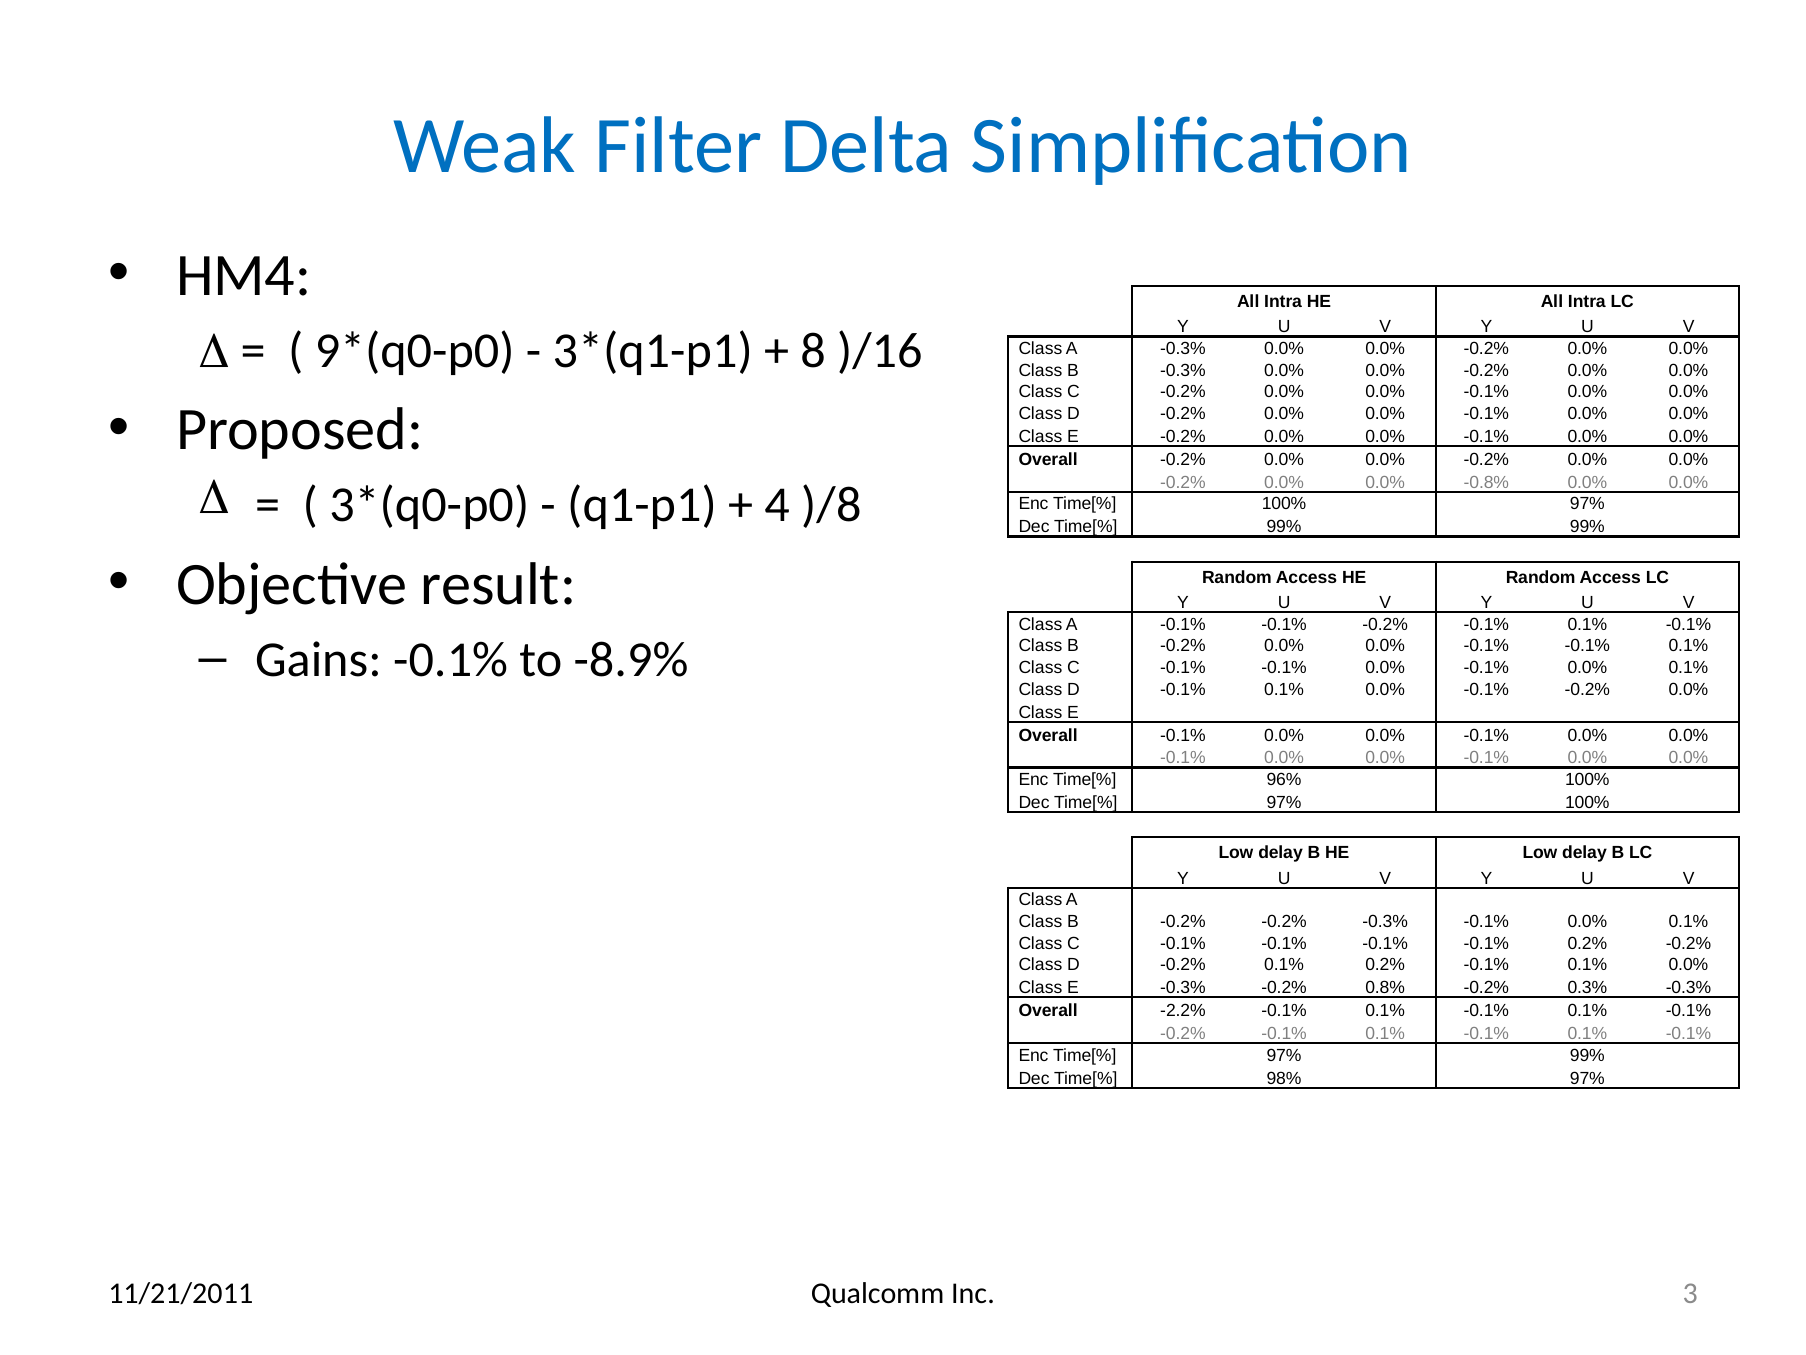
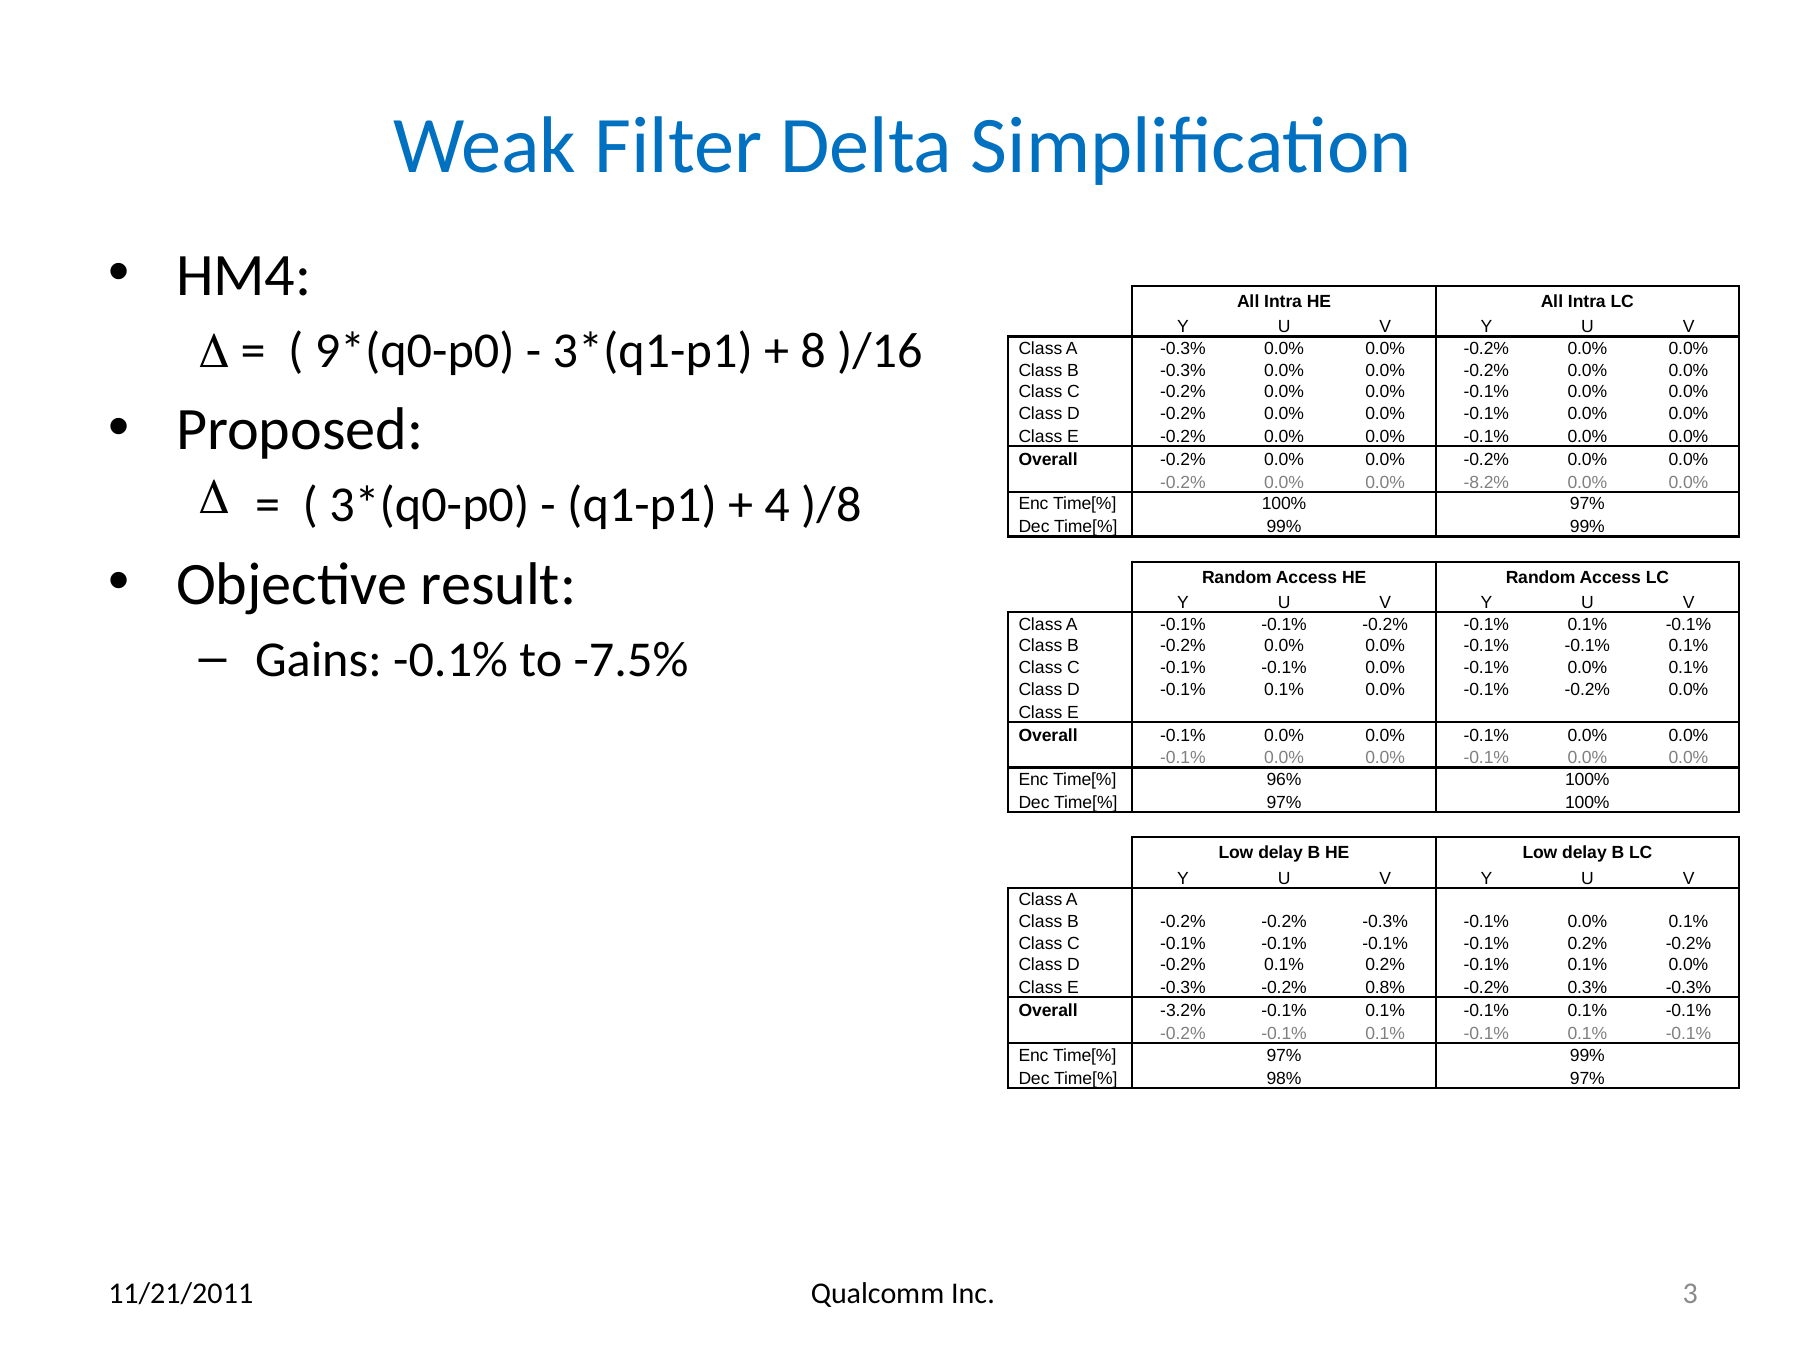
-0.8%: -0.8% -> -8.2%
-8.9%: -8.9% -> -7.5%
-2.2%: -2.2% -> -3.2%
